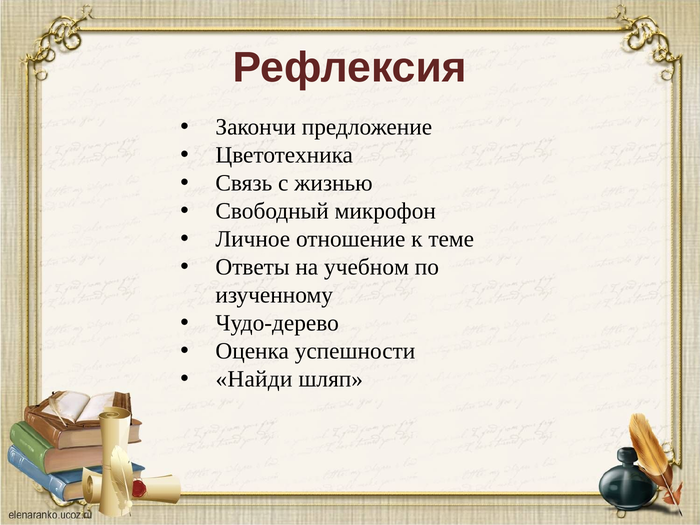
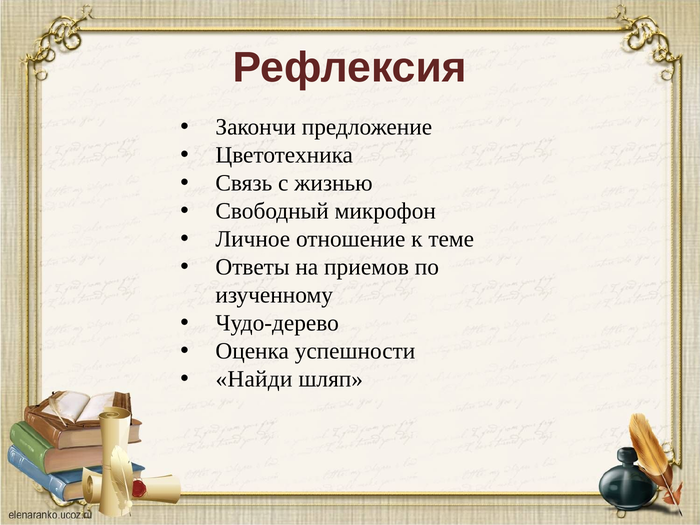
учебном: учебном -> приемов
